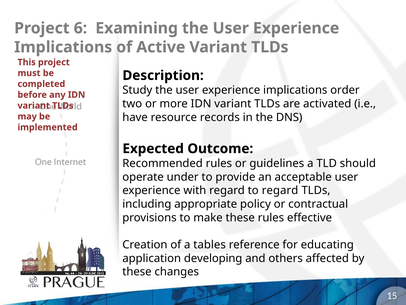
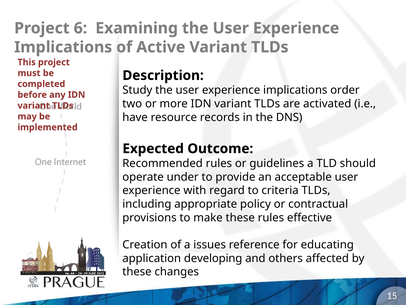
to regard: regard -> criteria
tables: tables -> issues
